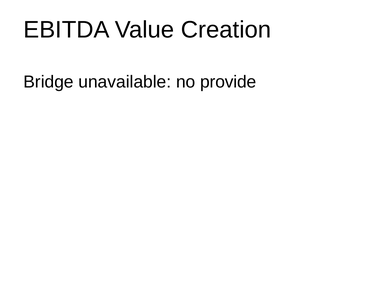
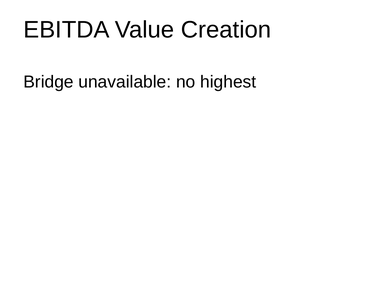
provide: provide -> highest
